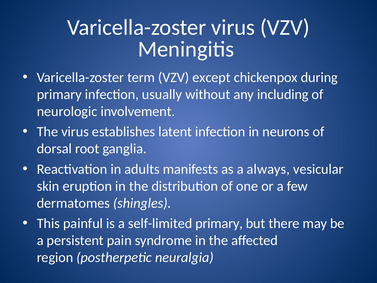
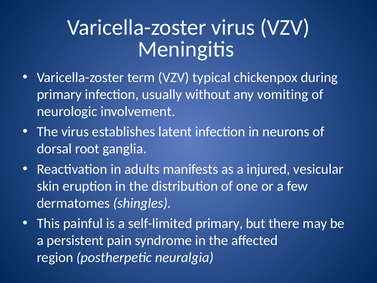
except: except -> typical
including: including -> vomiting
always: always -> injured
